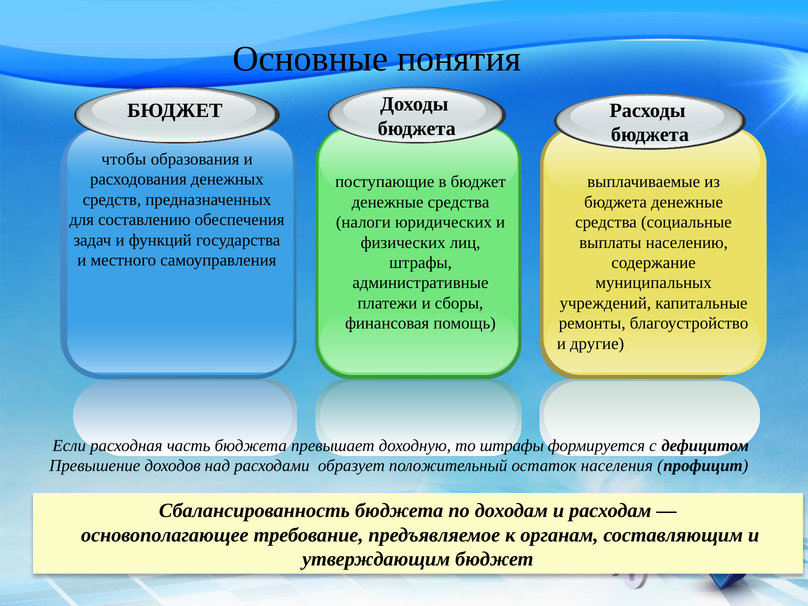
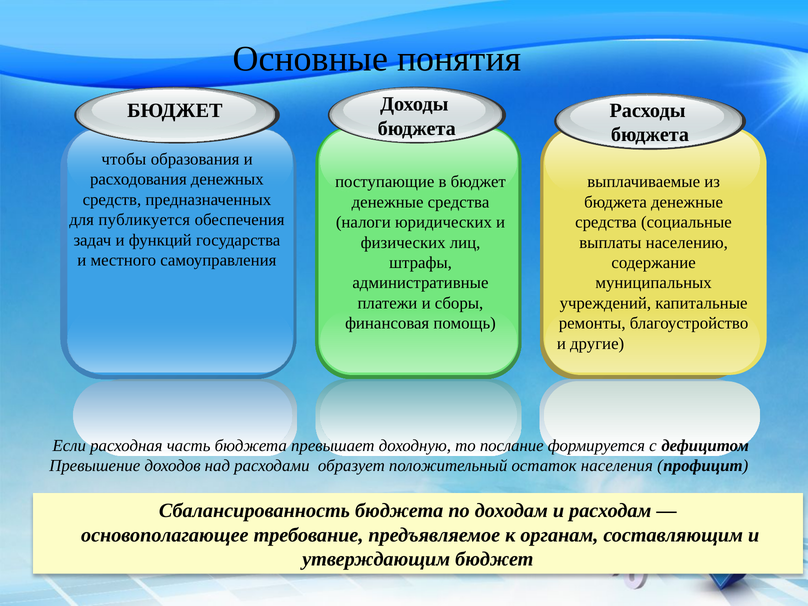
составлению: составлению -> публикуется
то штрафы: штрафы -> послание
